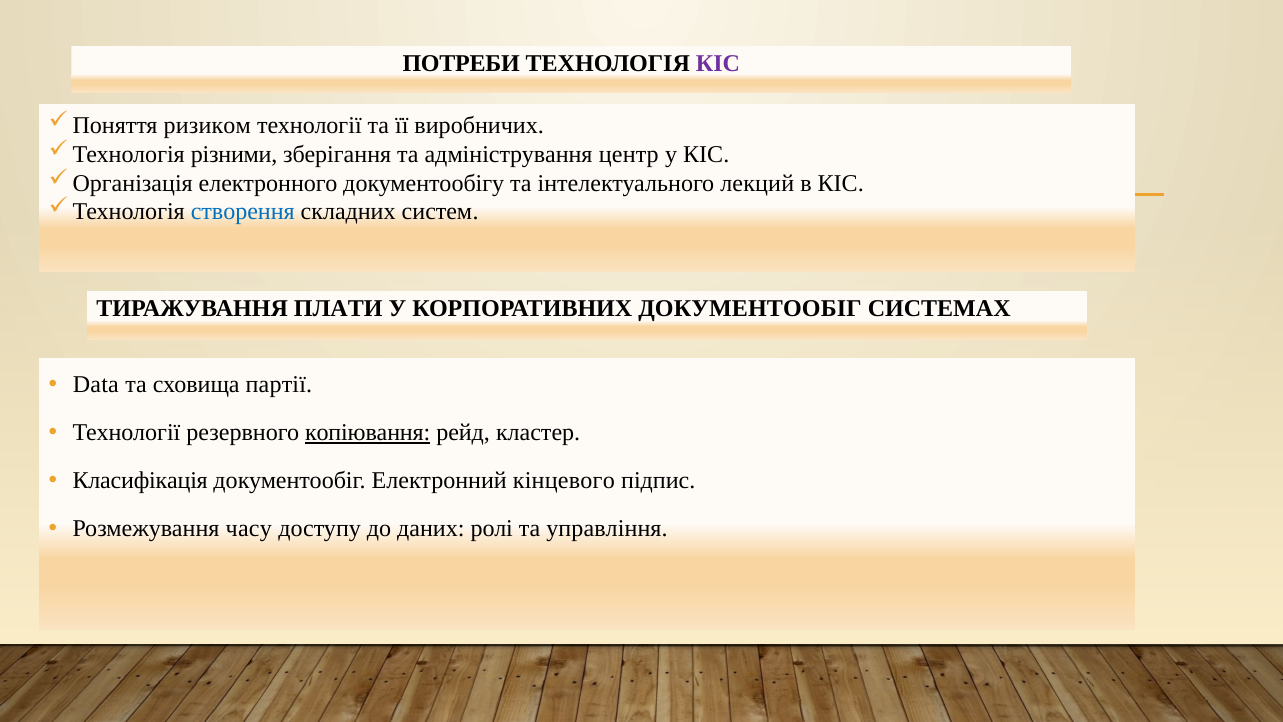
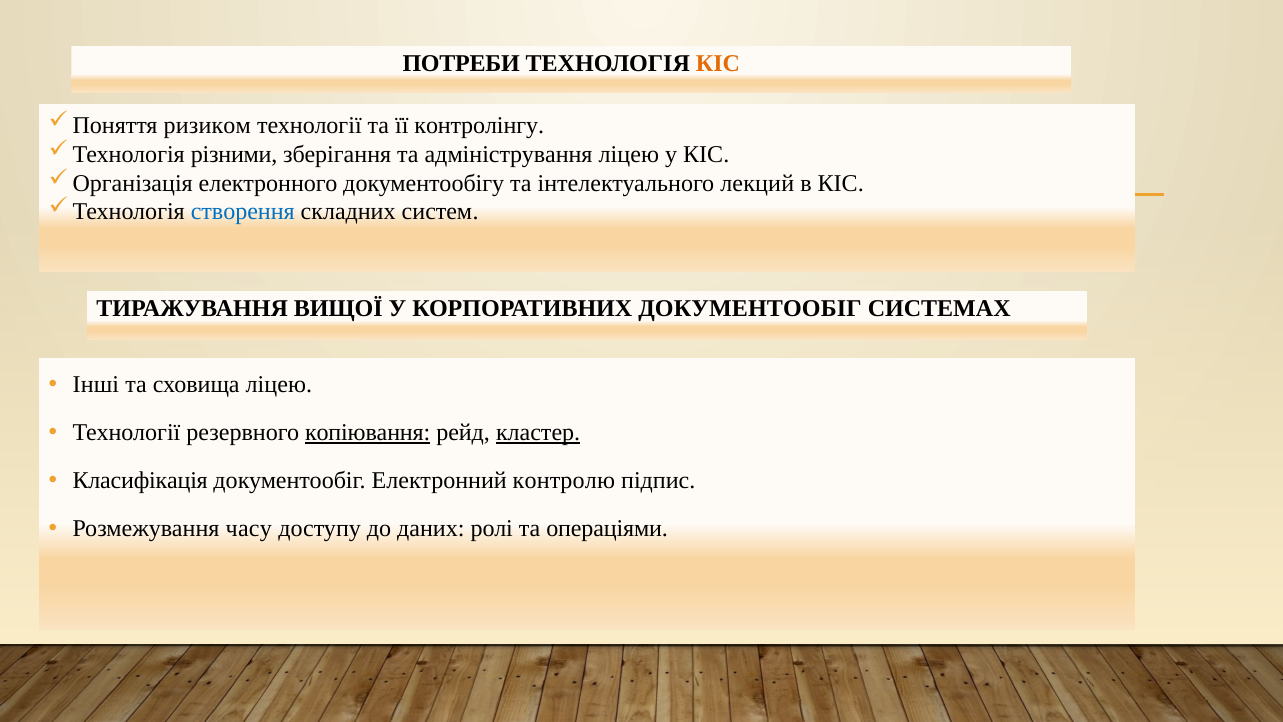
КІС at (718, 64) colour: purple -> orange
виробничих: виробничих -> контролінгу
адміністрування центр: центр -> ліцею
ПЛАТИ: ПЛАТИ -> ВИЩОЇ
Data: Data -> Інші
сховища партії: партії -> ліцею
кластер underline: none -> present
кінцевого: кінцевого -> контролю
управління: управління -> операціями
